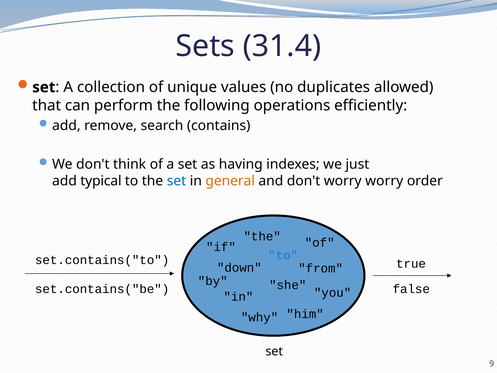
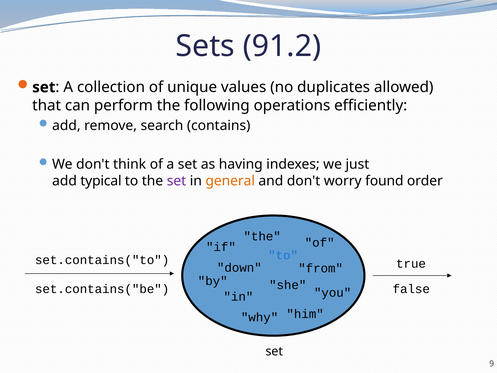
31.4: 31.4 -> 91.2
set at (176, 181) colour: blue -> purple
worry worry: worry -> found
